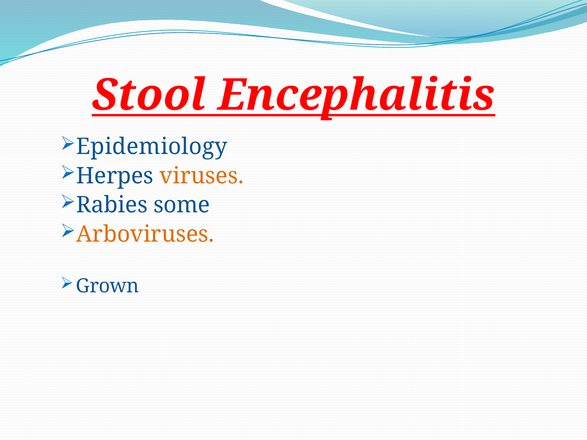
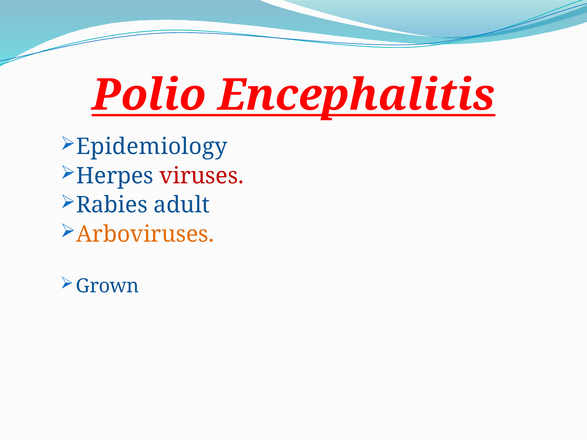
Stool: Stool -> Polio
viruses colour: orange -> red
some: some -> adult
